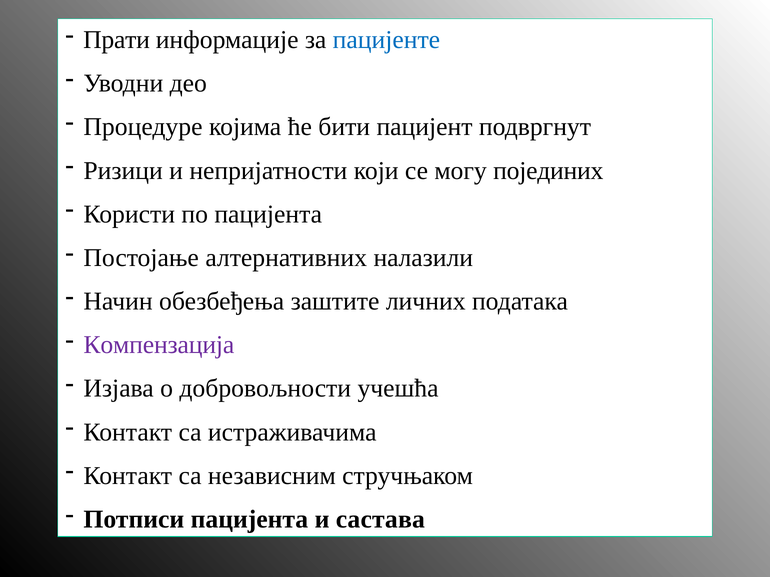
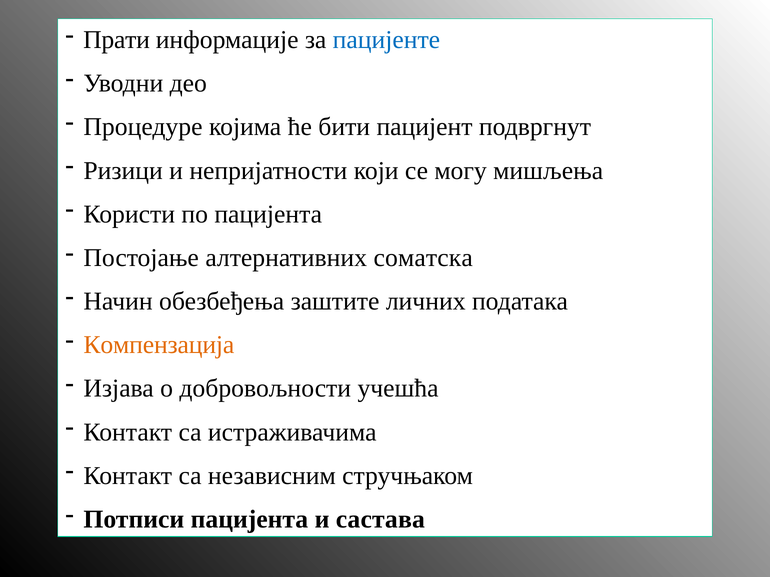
појединих: појединих -> мишљења
налазили: налазили -> соматска
Компензација colour: purple -> orange
